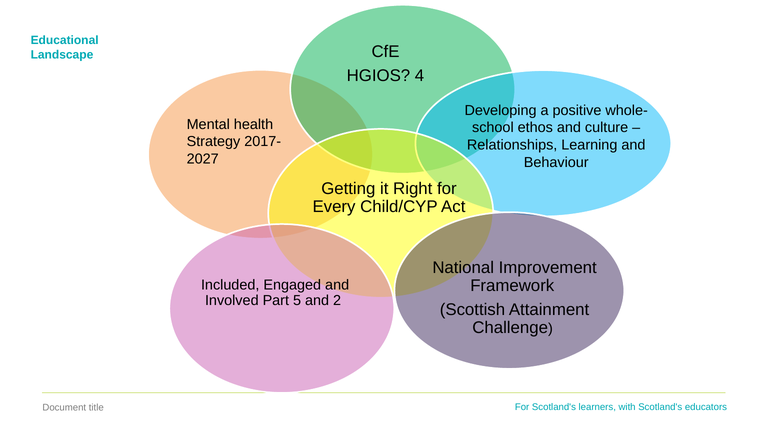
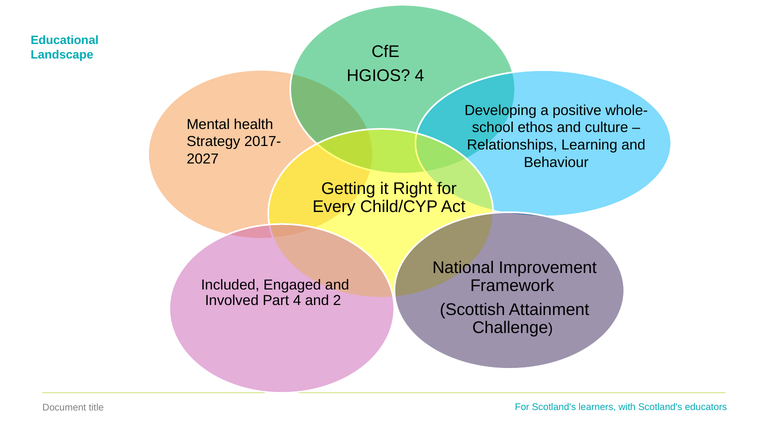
Part 5: 5 -> 4
